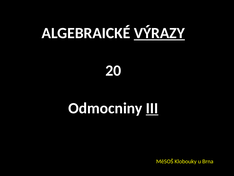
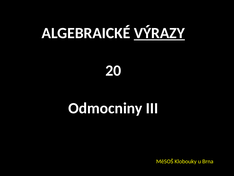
III underline: present -> none
